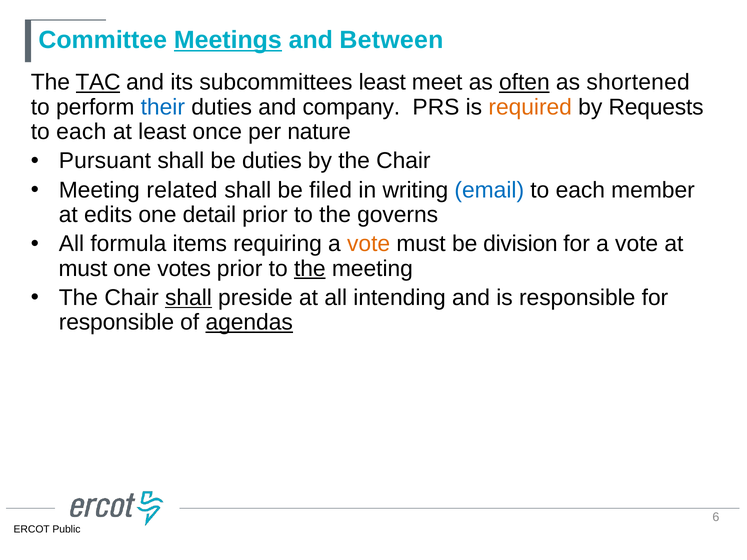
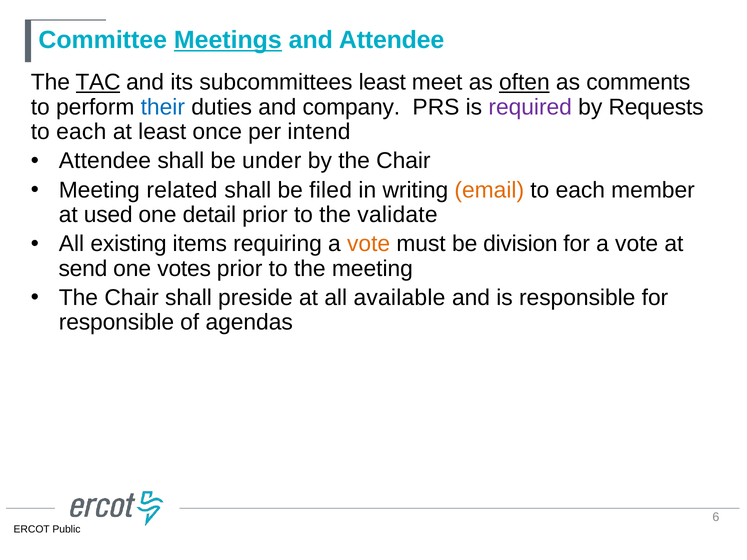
and Between: Between -> Attendee
shortened: shortened -> comments
required colour: orange -> purple
nature: nature -> intend
Pursuant at (105, 161): Pursuant -> Attendee
be duties: duties -> under
email colour: blue -> orange
edits: edits -> used
governs: governs -> validate
formula: formula -> existing
must at (83, 269): must -> send
the at (310, 269) underline: present -> none
shall at (188, 298) underline: present -> none
intending: intending -> available
agendas underline: present -> none
